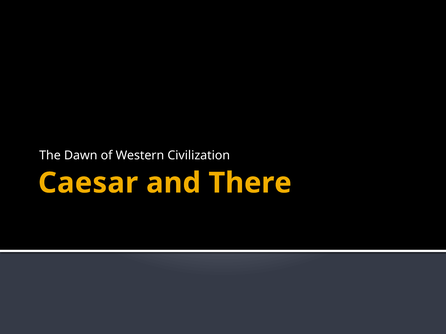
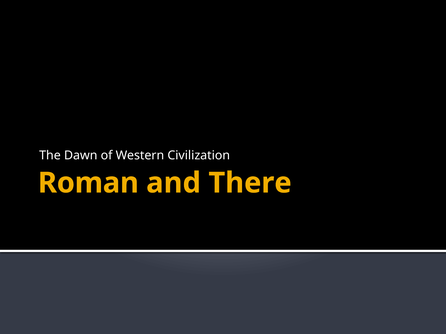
Caesar: Caesar -> Roman
